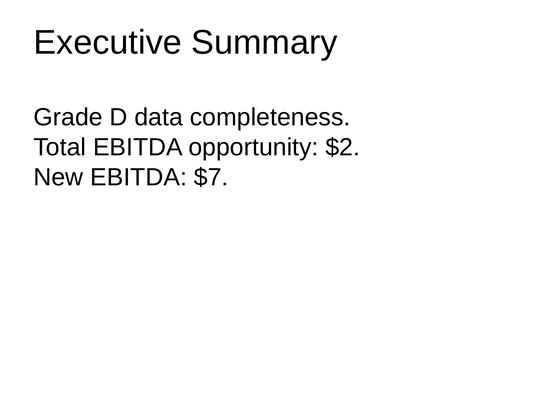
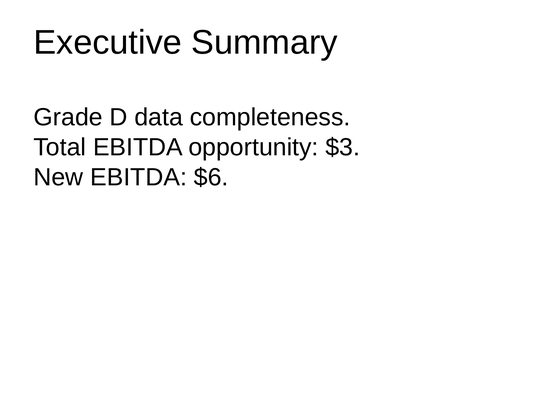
$2: $2 -> $3
$7: $7 -> $6
